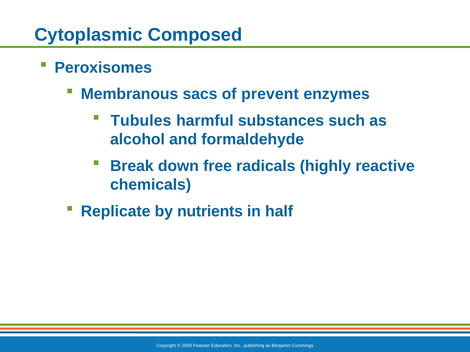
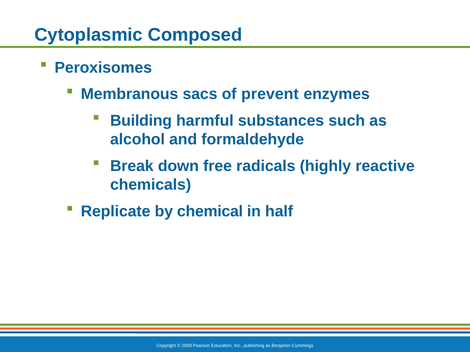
Tubules: Tubules -> Building
nutrients: nutrients -> chemical
